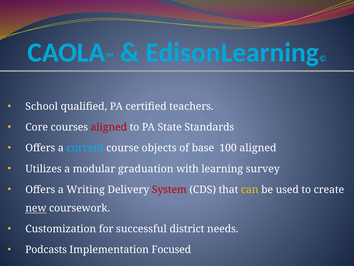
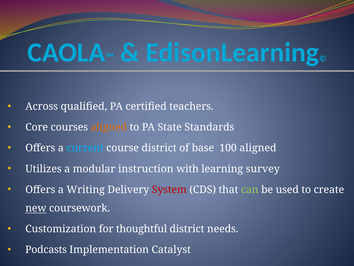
School: School -> Across
aligned at (109, 127) colour: red -> orange
course objects: objects -> district
graduation: graduation -> instruction
can colour: yellow -> light green
successful: successful -> thoughtful
Focused: Focused -> Catalyst
